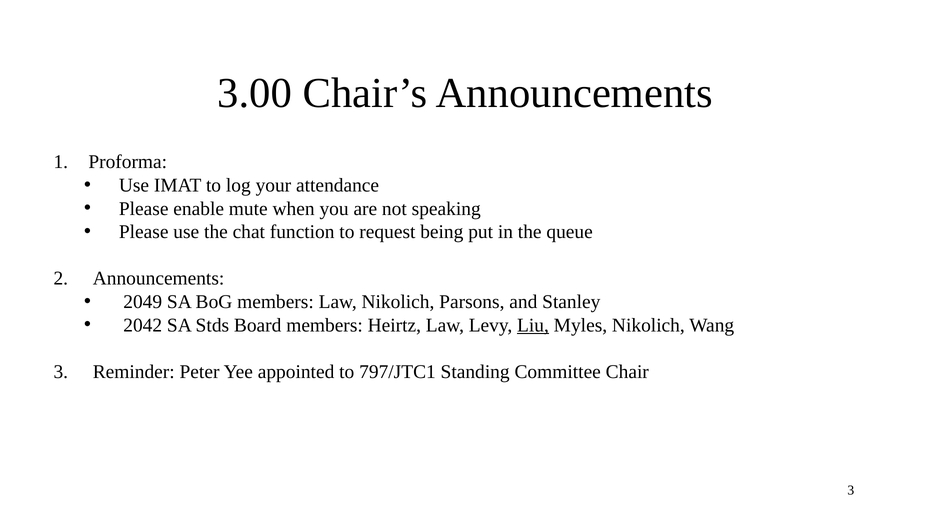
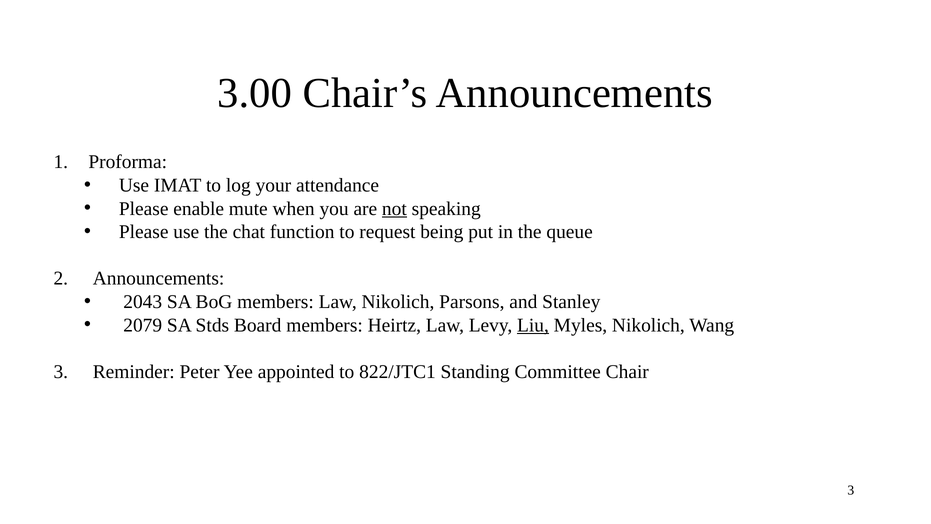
not underline: none -> present
2049: 2049 -> 2043
2042: 2042 -> 2079
797/JTC1: 797/JTC1 -> 822/JTC1
